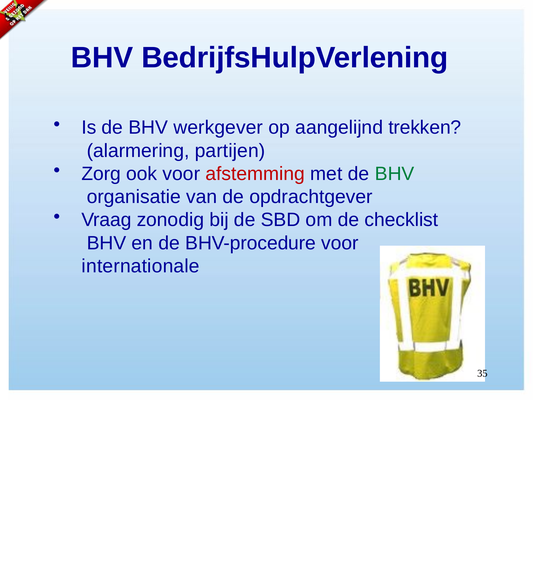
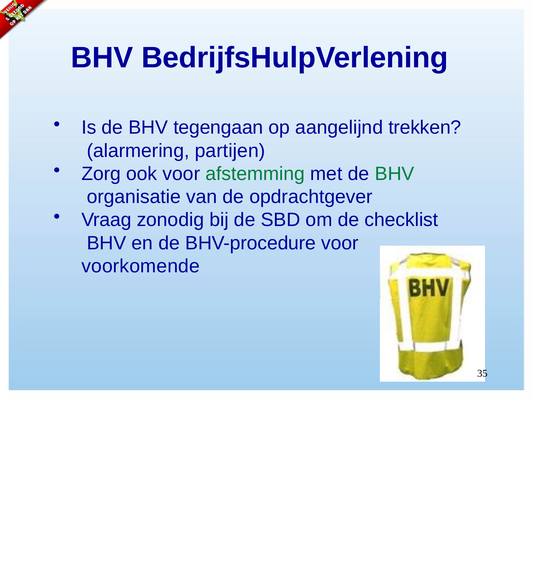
werkgever: werkgever -> tegengaan
afstemming colour: red -> green
internationale: internationale -> voorkomende
